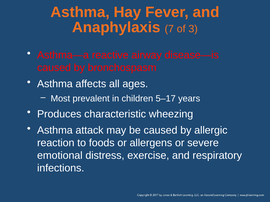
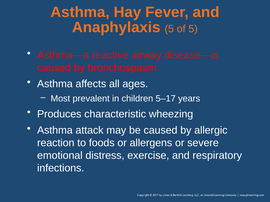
Anaphylaxis 7: 7 -> 5
of 3: 3 -> 5
